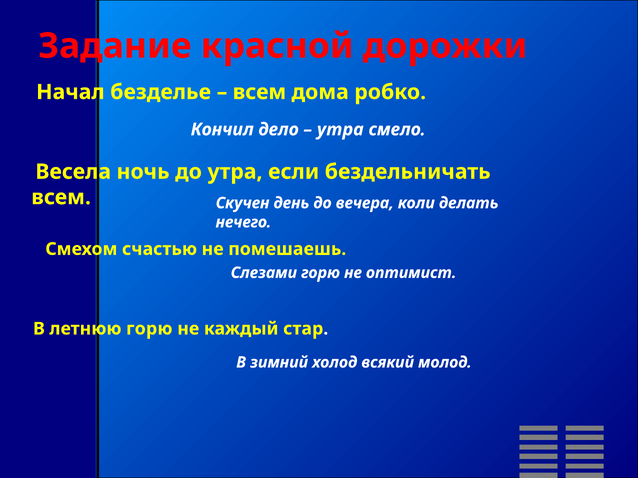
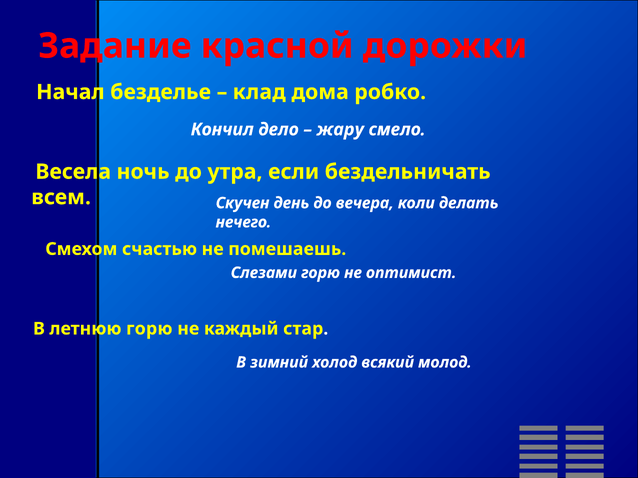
всем at (259, 92): всем -> клад
утра at (340, 130): утра -> жару
